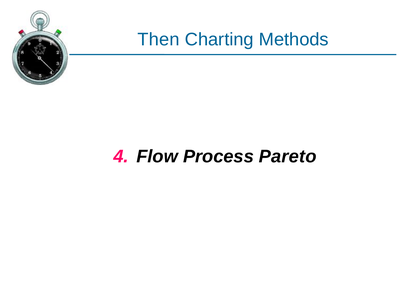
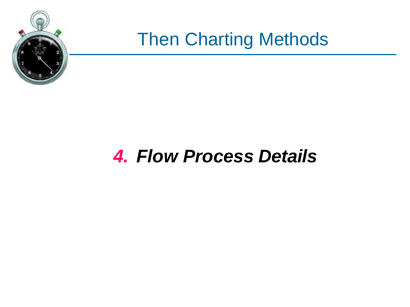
Pareto: Pareto -> Details
